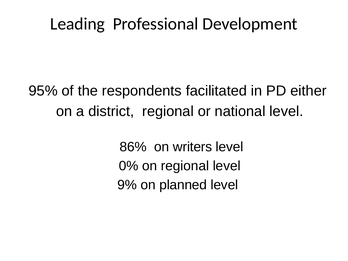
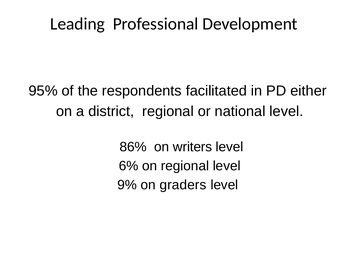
0%: 0% -> 6%
planned: planned -> graders
